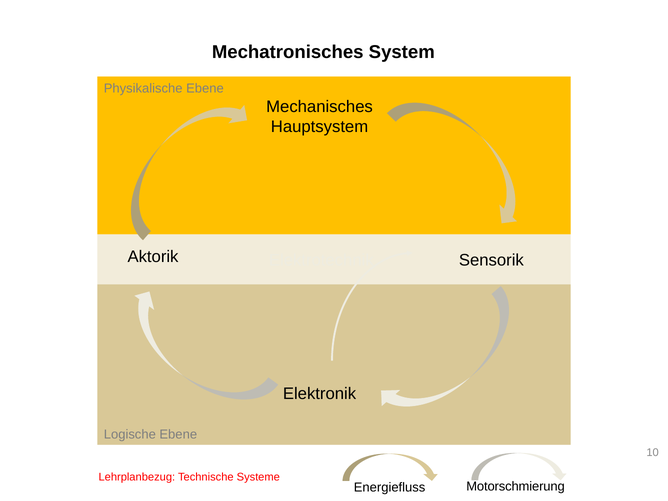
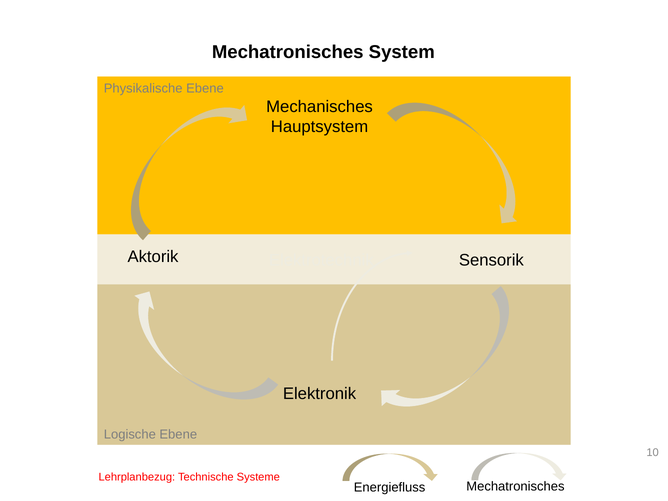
Energiefluss Motorschmierung: Motorschmierung -> Mechatronisches
